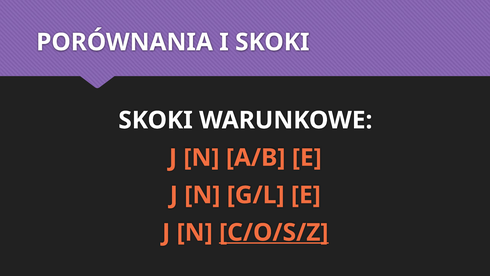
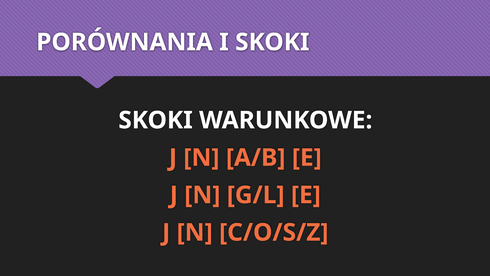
C/O/S/Z underline: present -> none
